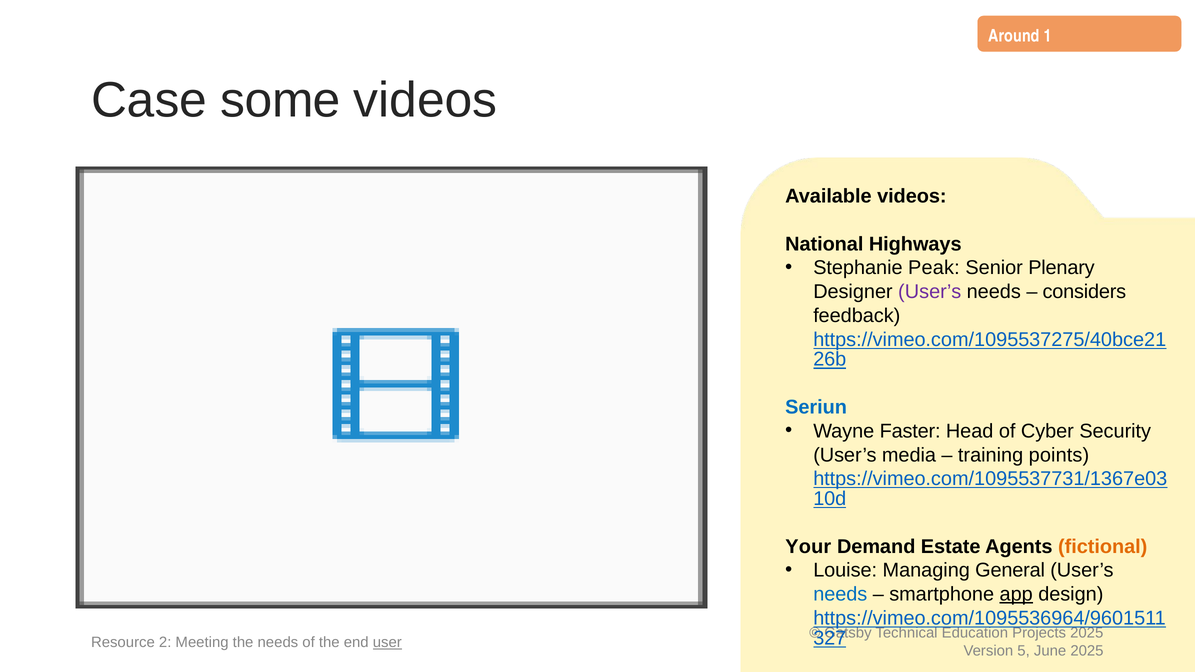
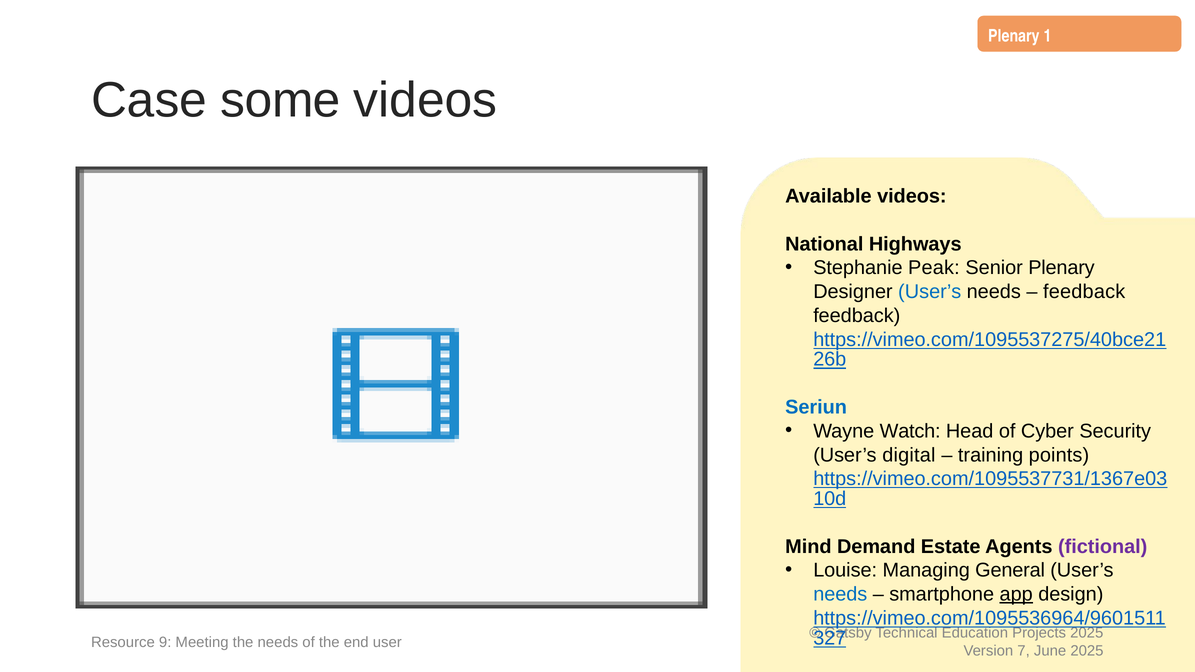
Around at (1014, 36): Around -> Plenary
User’s at (930, 292) colour: purple -> blue
considers at (1084, 292): considers -> feedback
Faster: Faster -> Watch
media: media -> digital
Your: Your -> Mind
fictional colour: orange -> purple
2: 2 -> 9
user underline: present -> none
5: 5 -> 7
